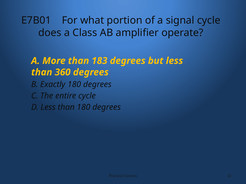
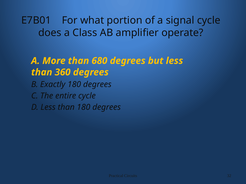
183: 183 -> 680
